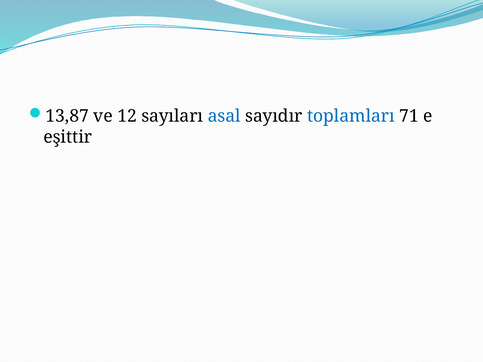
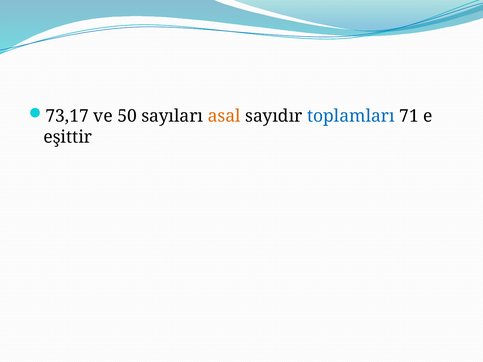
13,87: 13,87 -> 73,17
12: 12 -> 50
asal colour: blue -> orange
